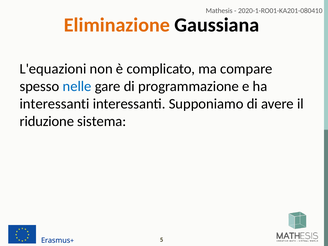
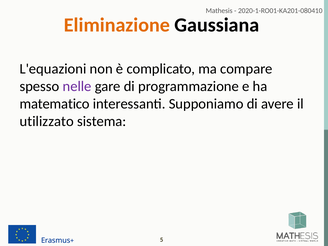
nelle colour: blue -> purple
interessanti at (55, 104): interessanti -> matematico
riduzione: riduzione -> utilizzato
